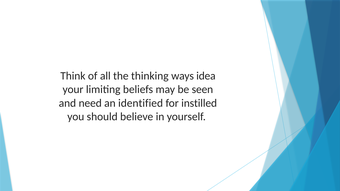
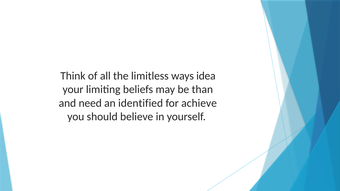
thinking: thinking -> limitless
seen: seen -> than
instilled: instilled -> achieve
